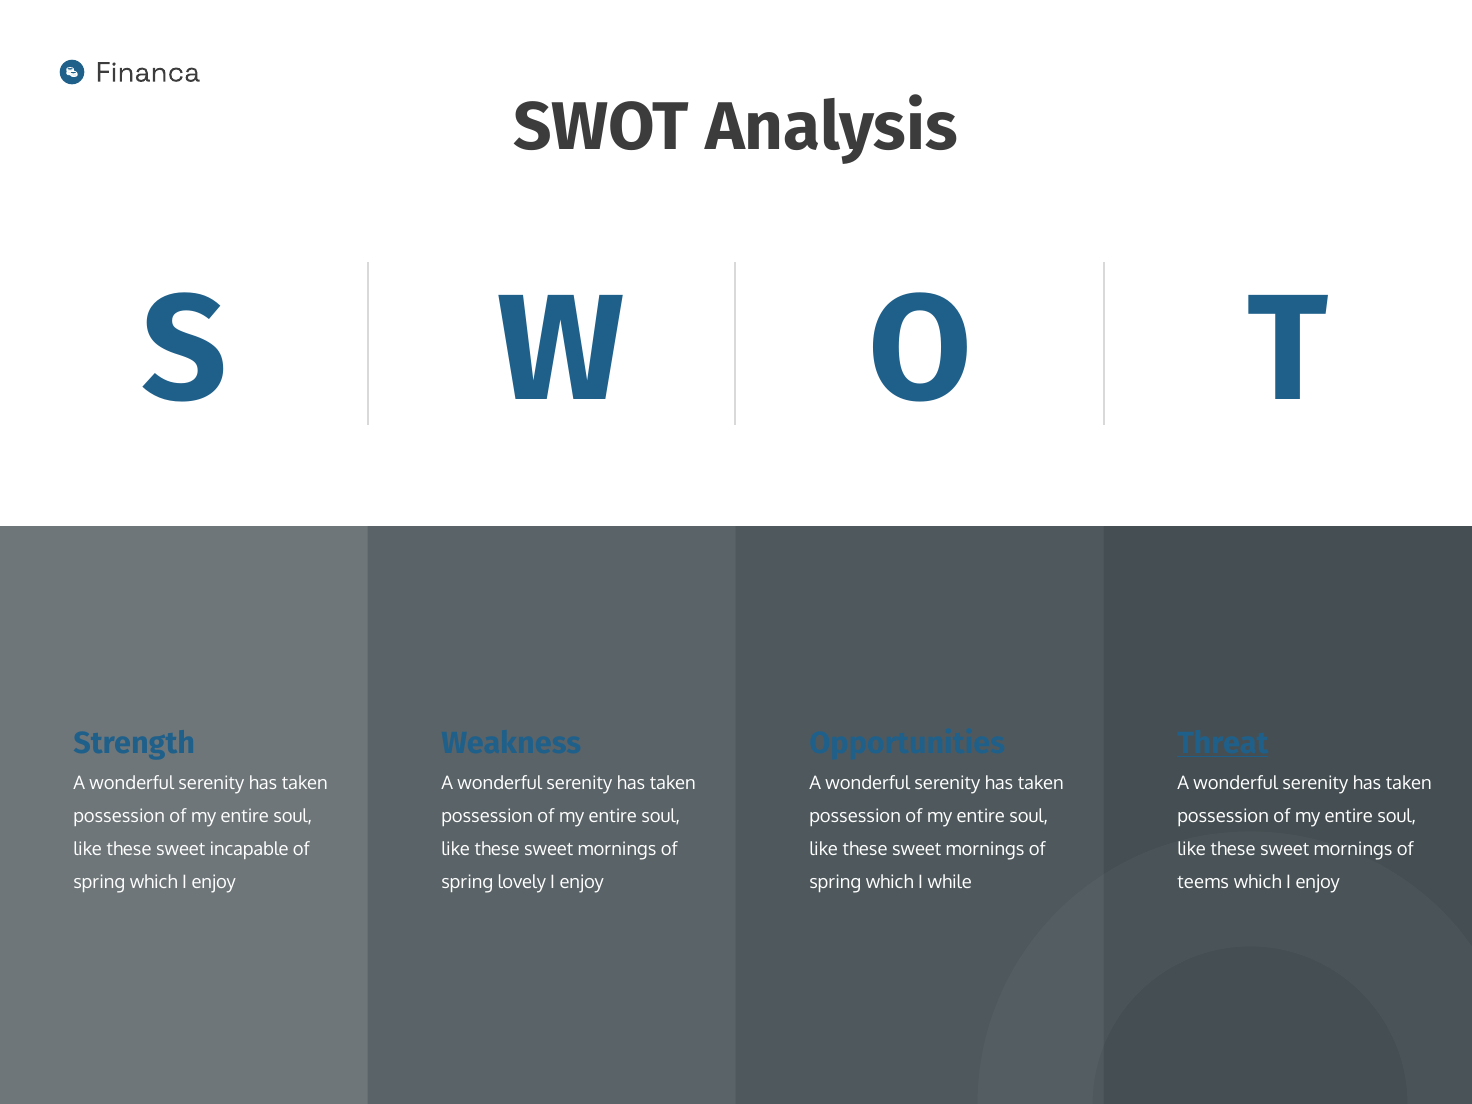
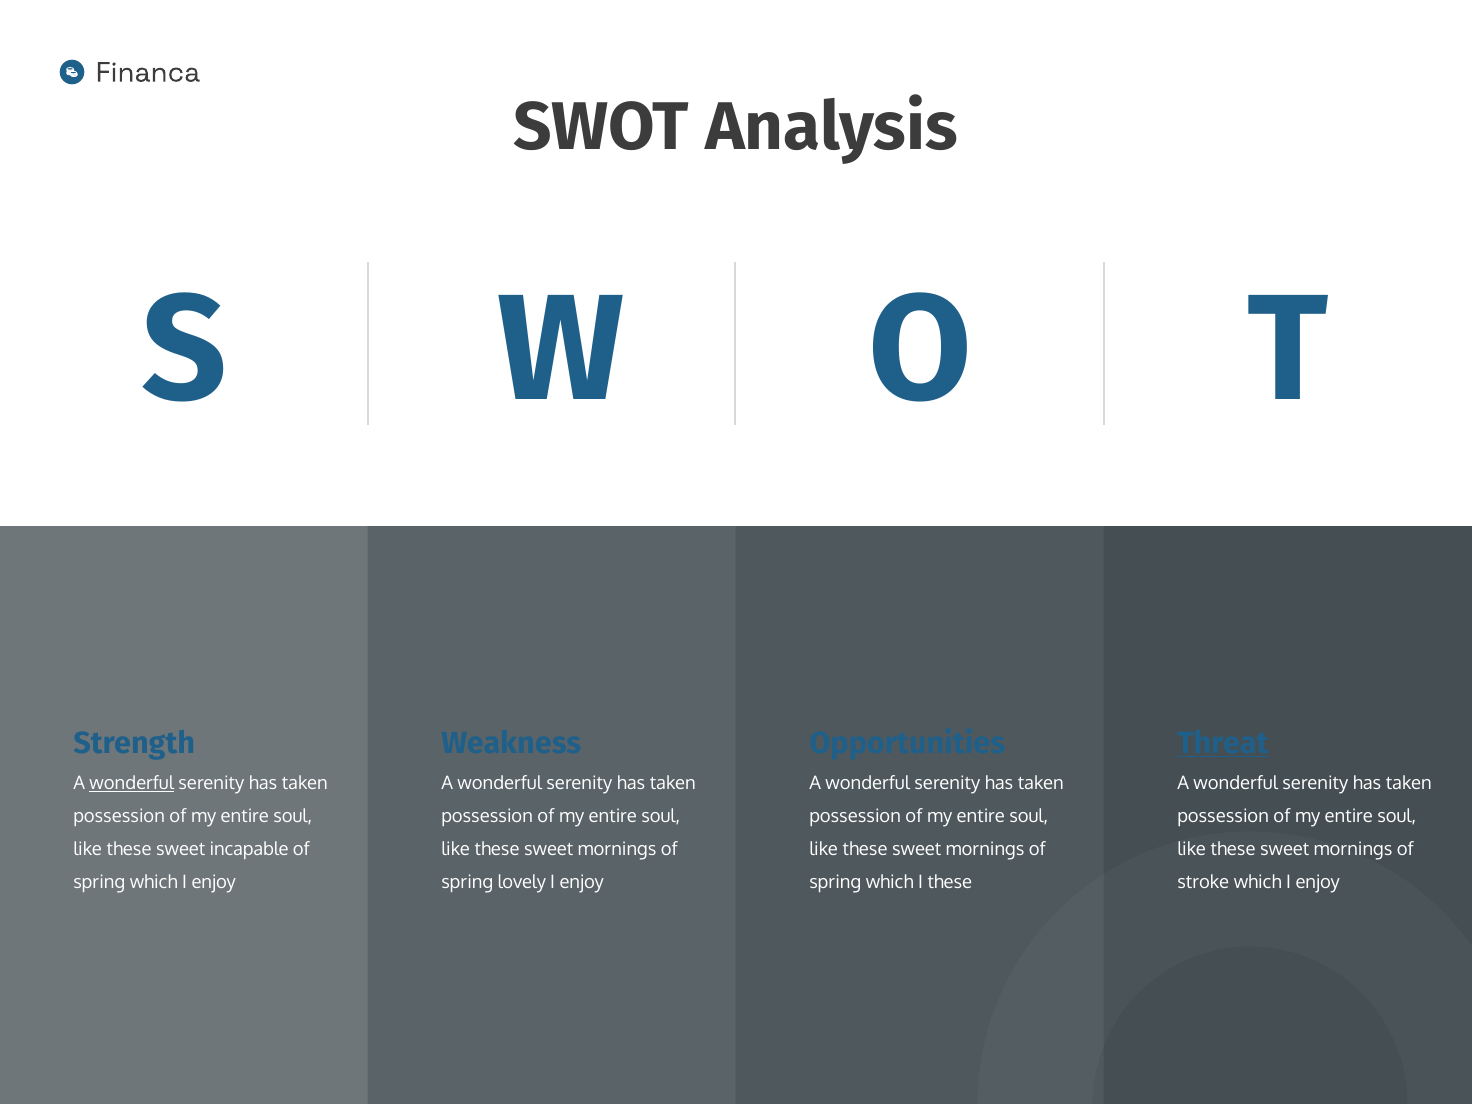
wonderful at (132, 783) underline: none -> present
I while: while -> these
teems: teems -> stroke
